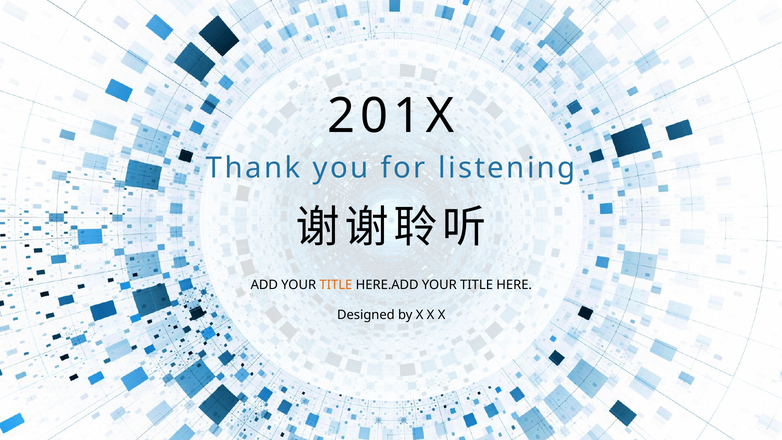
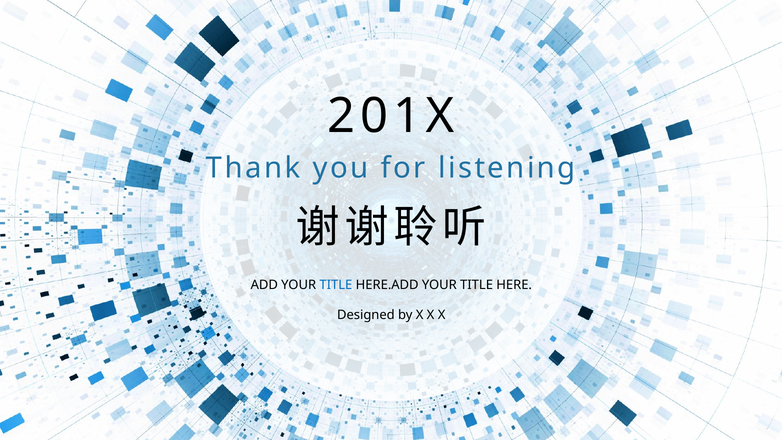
TITLE at (336, 285) colour: orange -> blue
